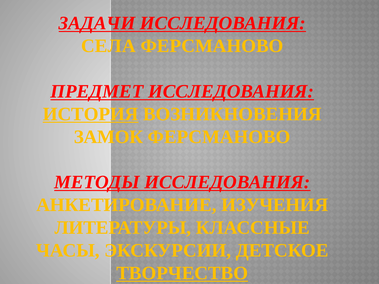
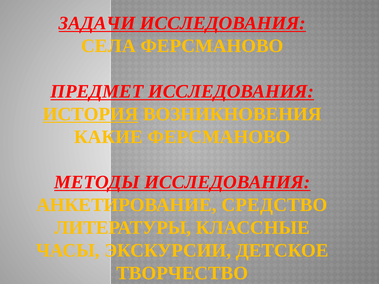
ЗАМОК: ЗАМОК -> КАКИЕ
ИЗУЧЕНИЯ: ИЗУЧЕНИЯ -> СРЕДСТВО
ТВОРЧЕСТВО underline: present -> none
